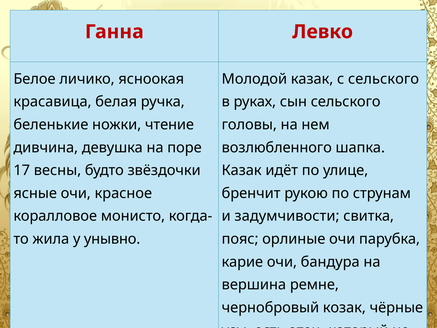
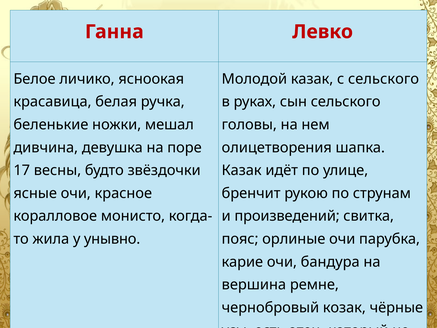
чтение: чтение -> мешал
возлюбленного: возлюбленного -> олицетворения
задумчивости: задумчивости -> произведений
